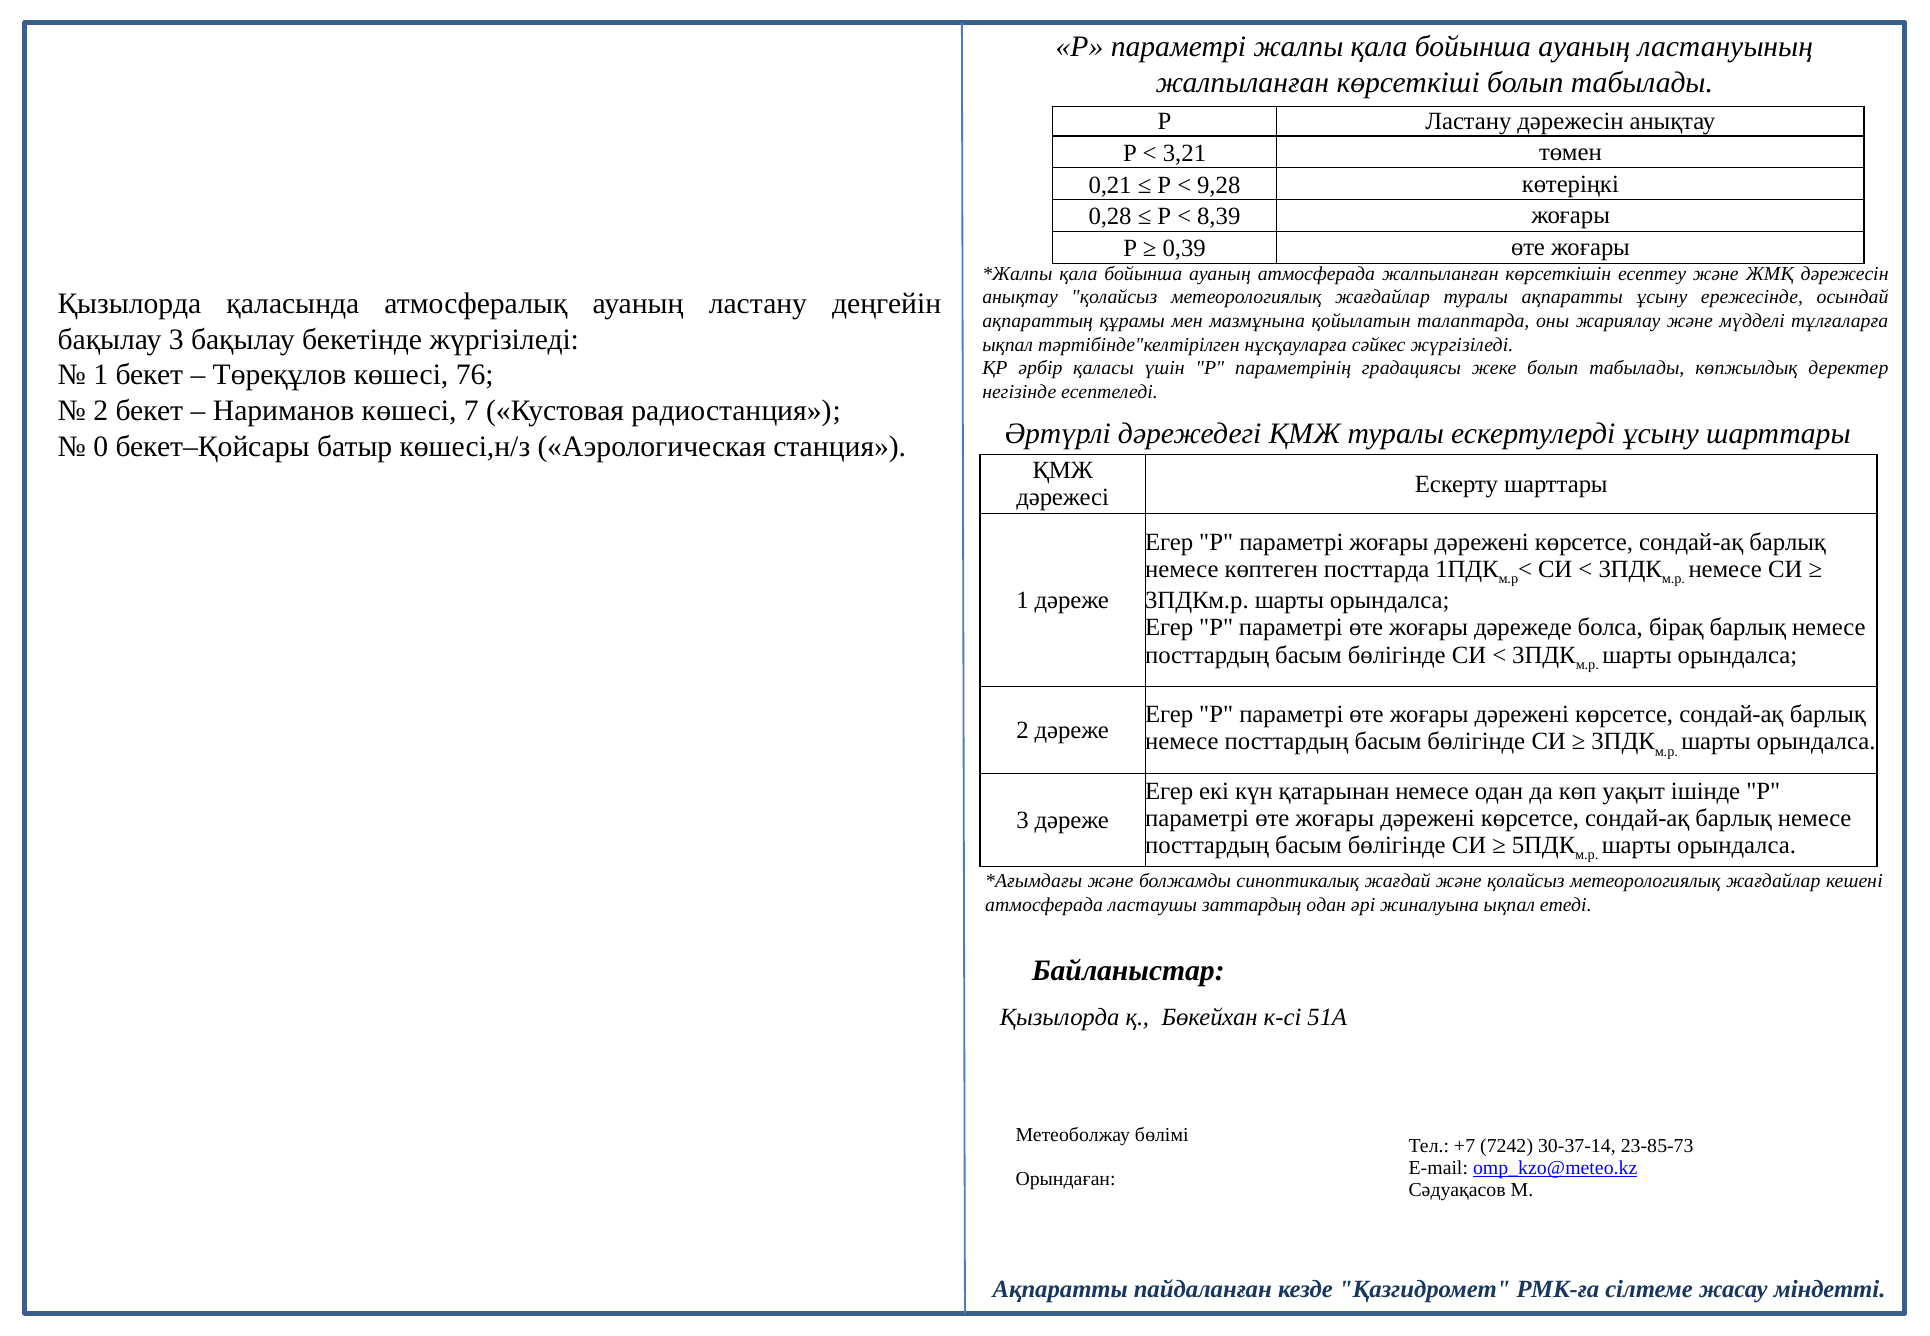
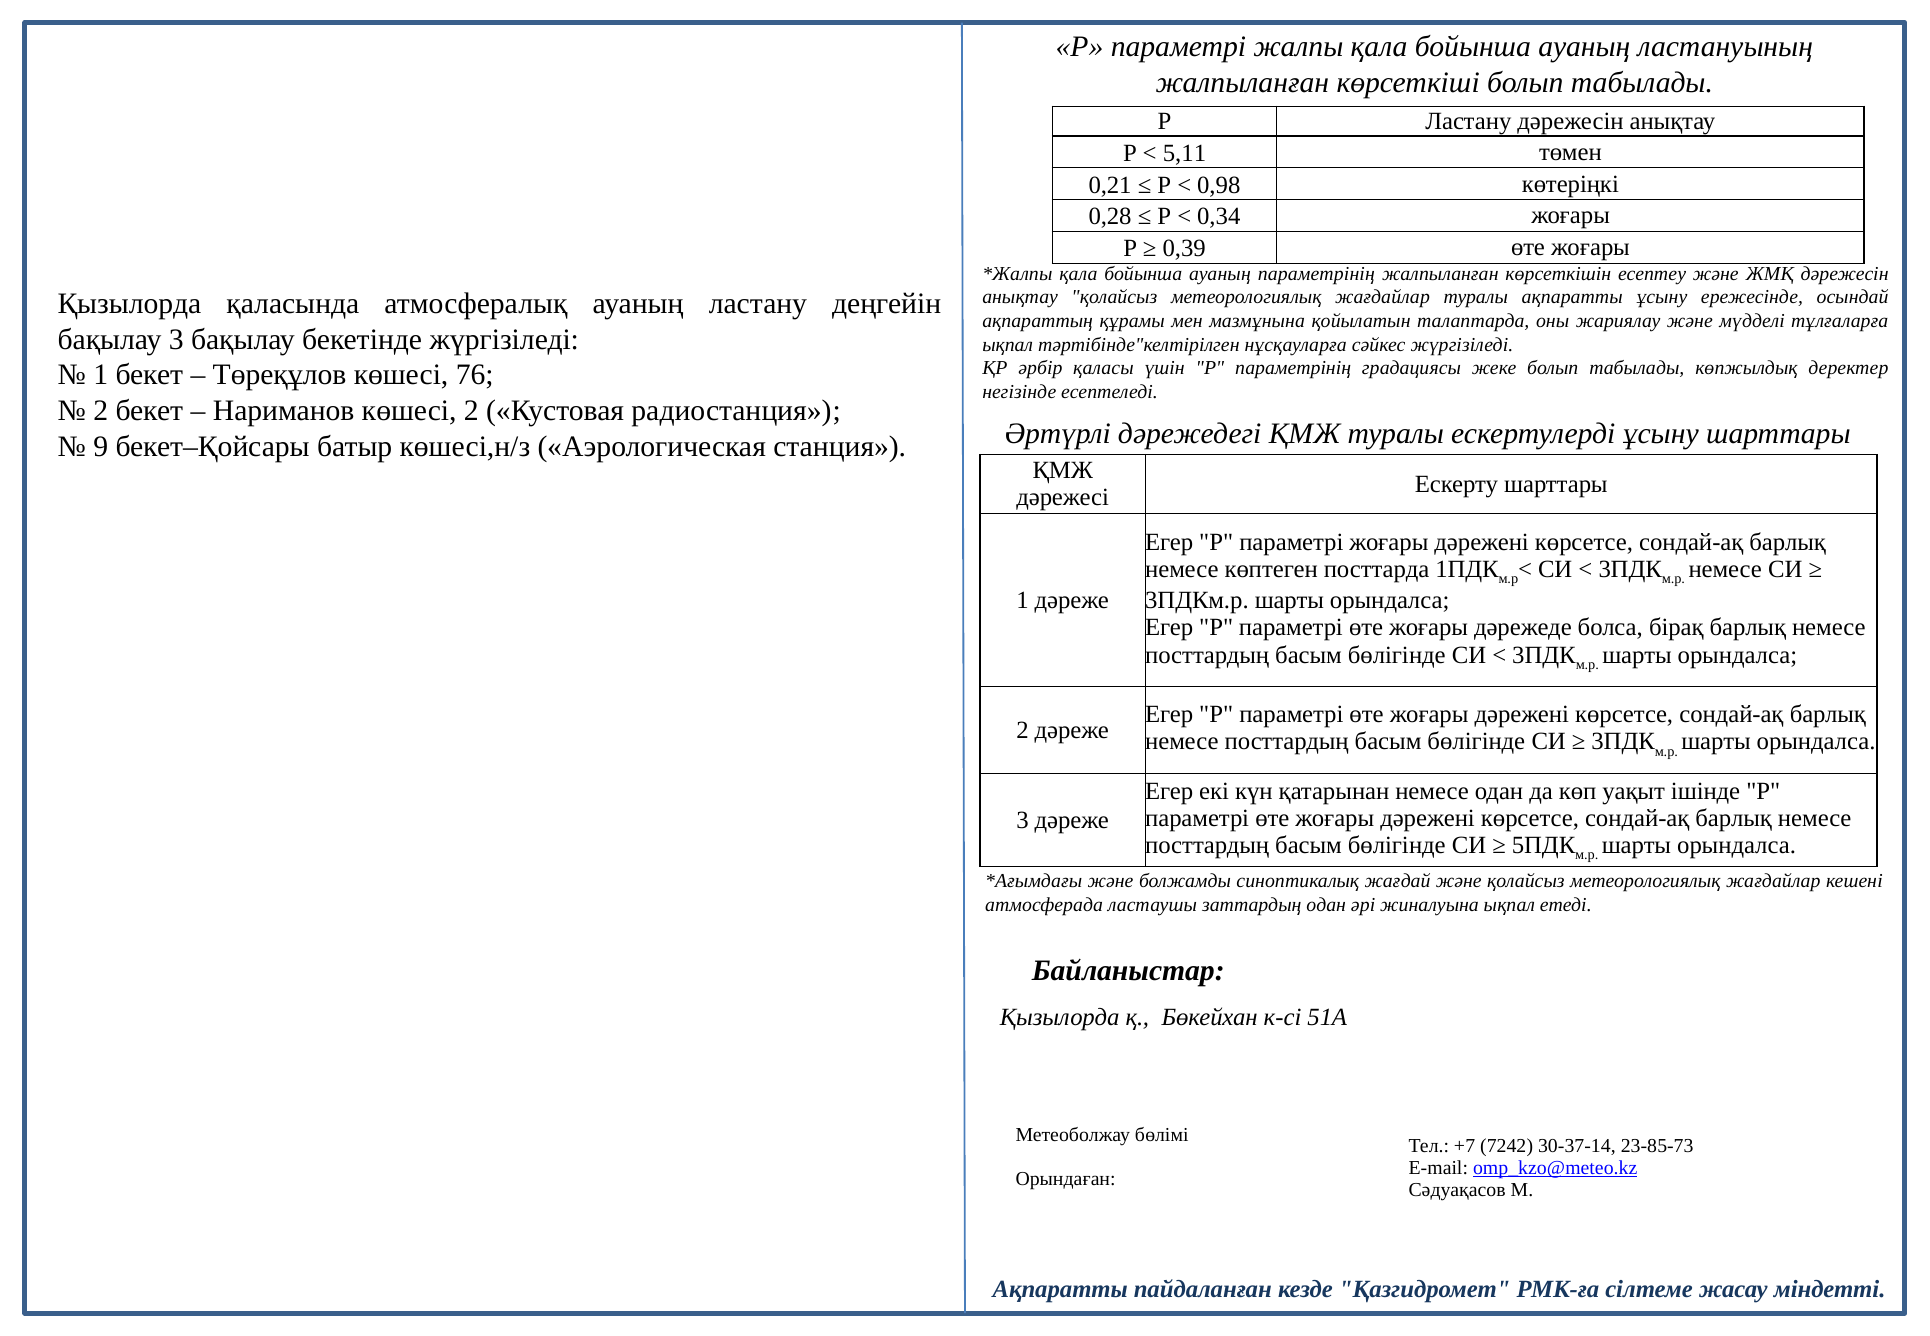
3,21: 3,21 -> 5,11
9,28: 9,28 -> 0,98
8,39: 8,39 -> 0,34
ауаның атмосферада: атмосферада -> параметрінің
көшесі 7: 7 -> 2
0: 0 -> 9
